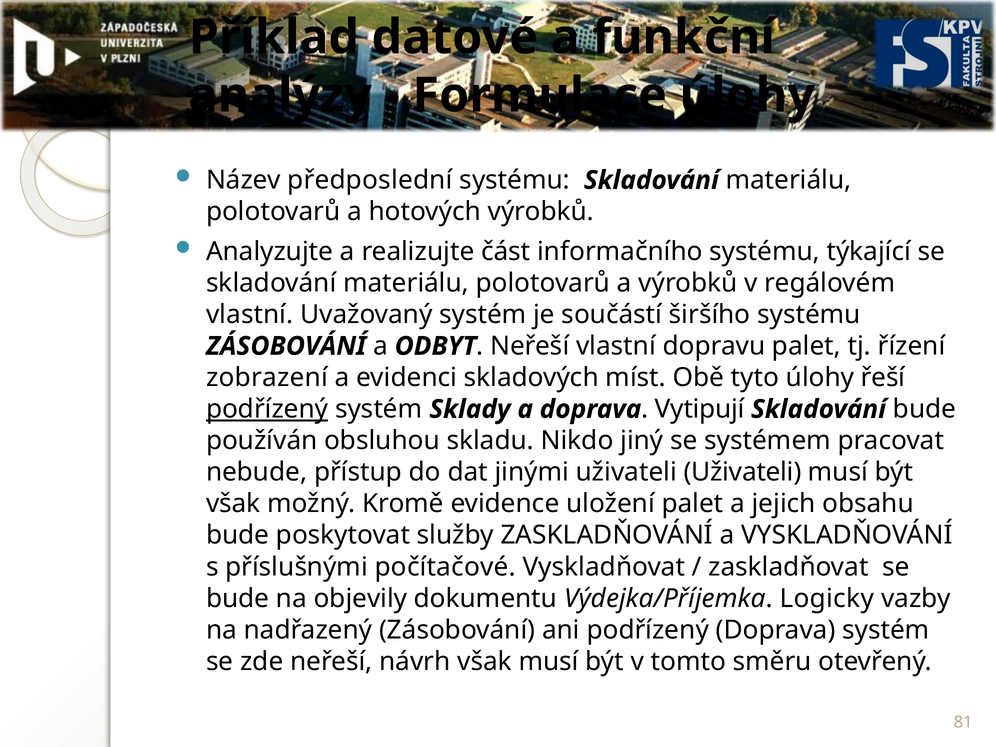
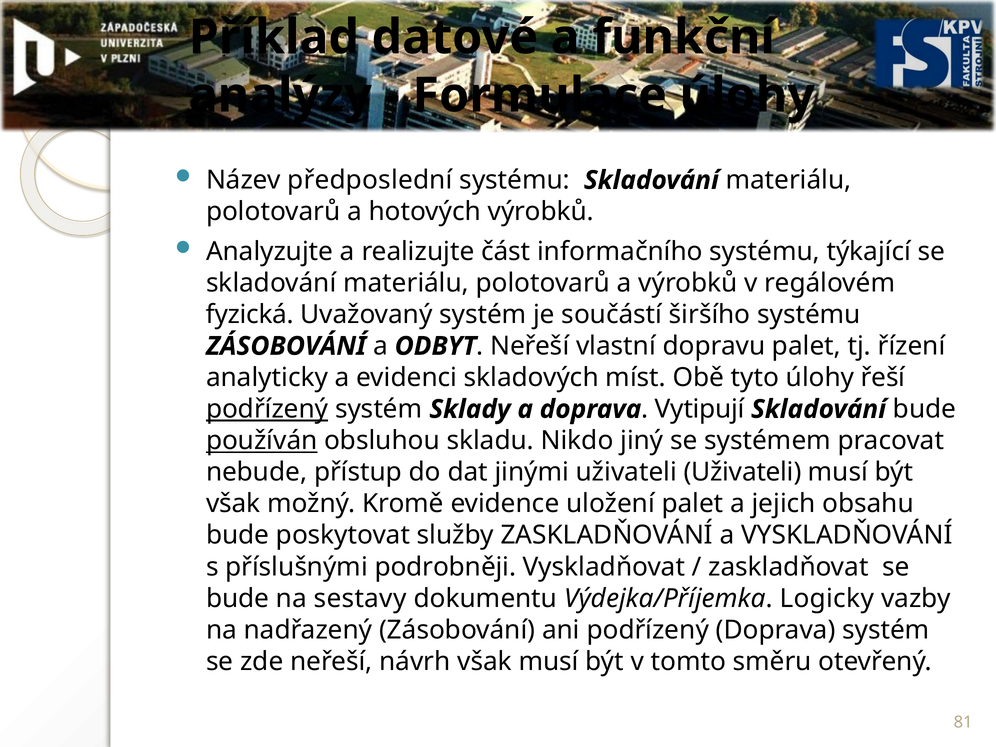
vlastní at (250, 315): vlastní -> fyzická
zobrazení: zobrazení -> analyticky
používán underline: none -> present
počítačové: počítačové -> podrobněji
objevily: objevily -> sestavy
